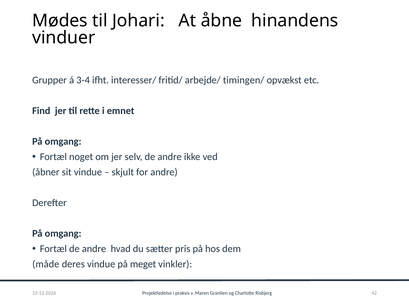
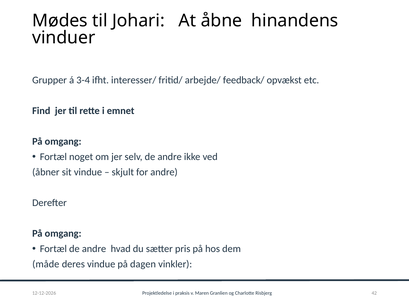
timingen/: timingen/ -> feedback/
meget: meget -> dagen
